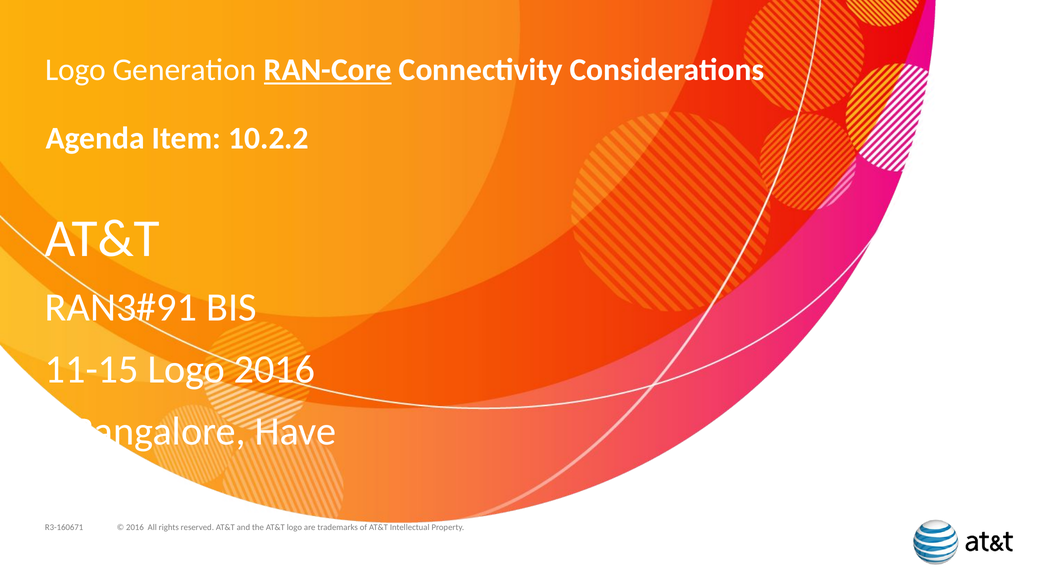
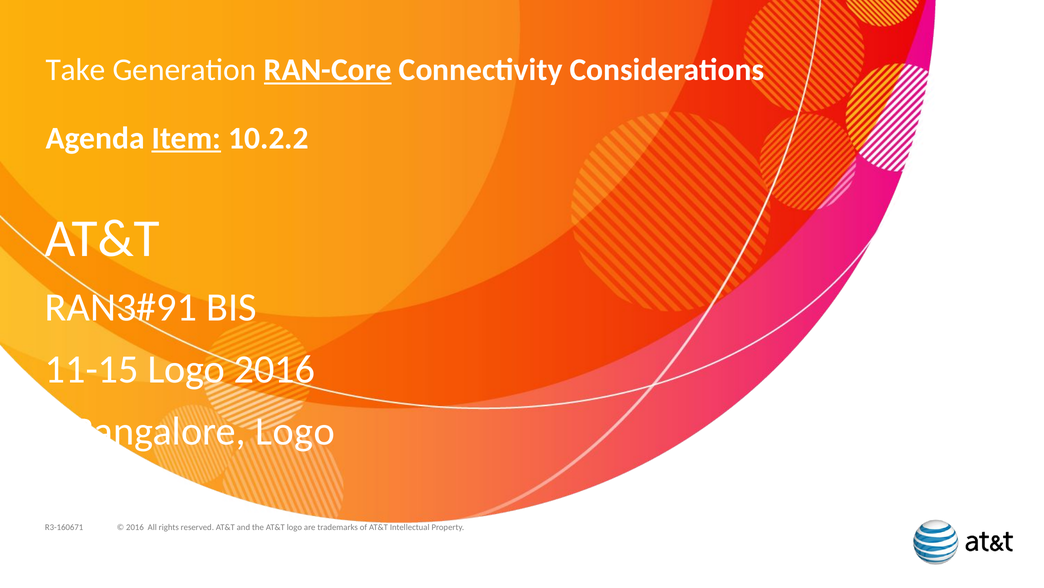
Logo at (76, 70): Logo -> Take
Item underline: none -> present
Bangalore Have: Have -> Logo
